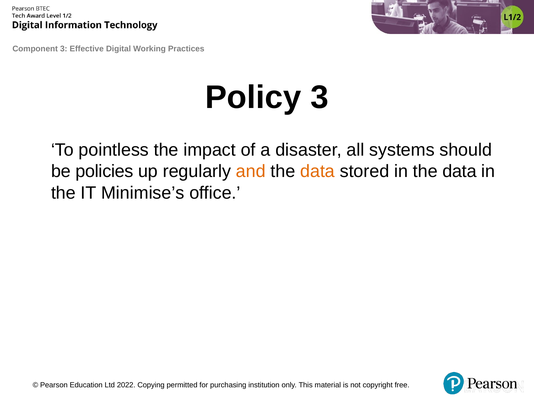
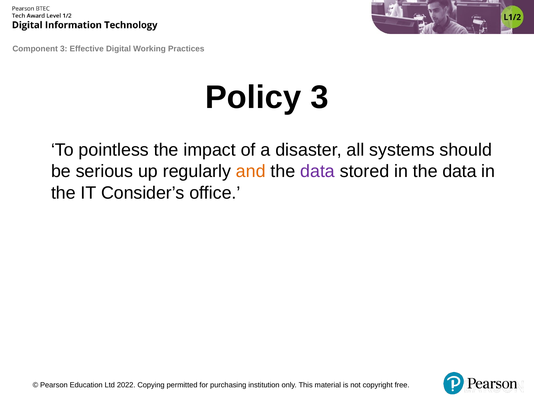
policies: policies -> serious
data at (318, 171) colour: orange -> purple
Minimise’s: Minimise’s -> Consider’s
